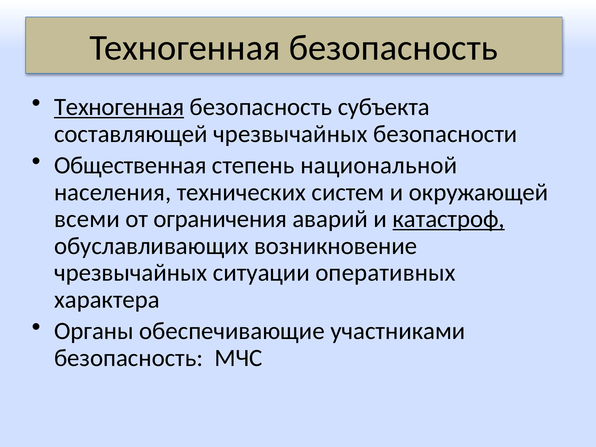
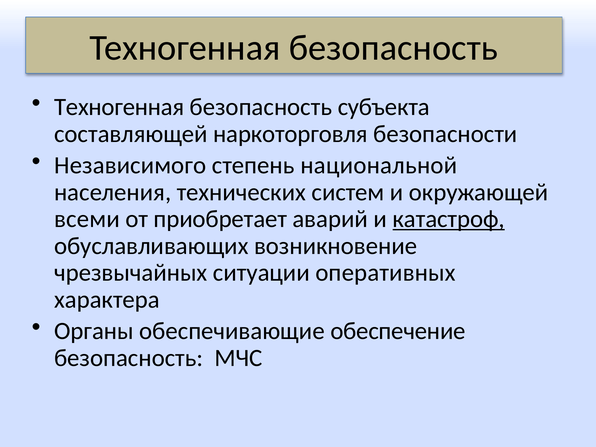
Техногенная at (119, 107) underline: present -> none
составляющей чрезвычайных: чрезвычайных -> наркоторговля
Общественная: Общественная -> Независимого
ограничения: ограничения -> приобретает
участниками: участниками -> обеспечение
